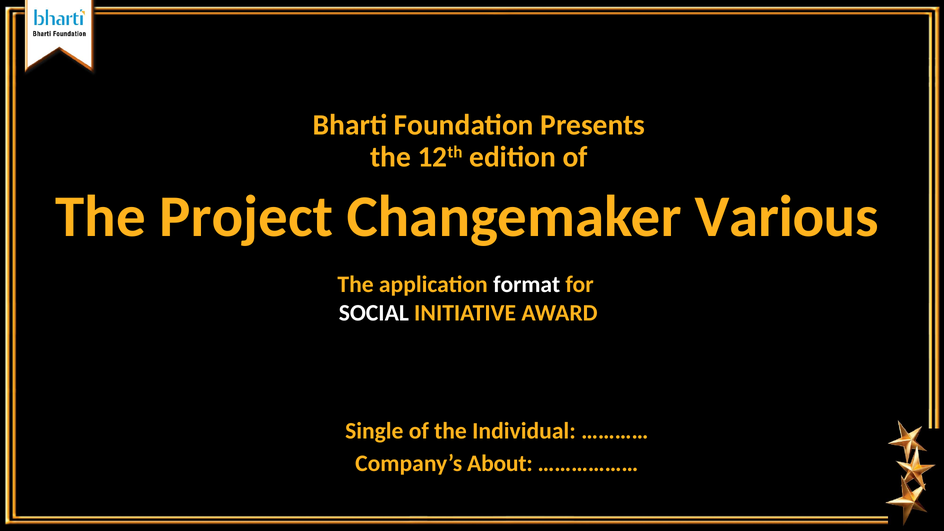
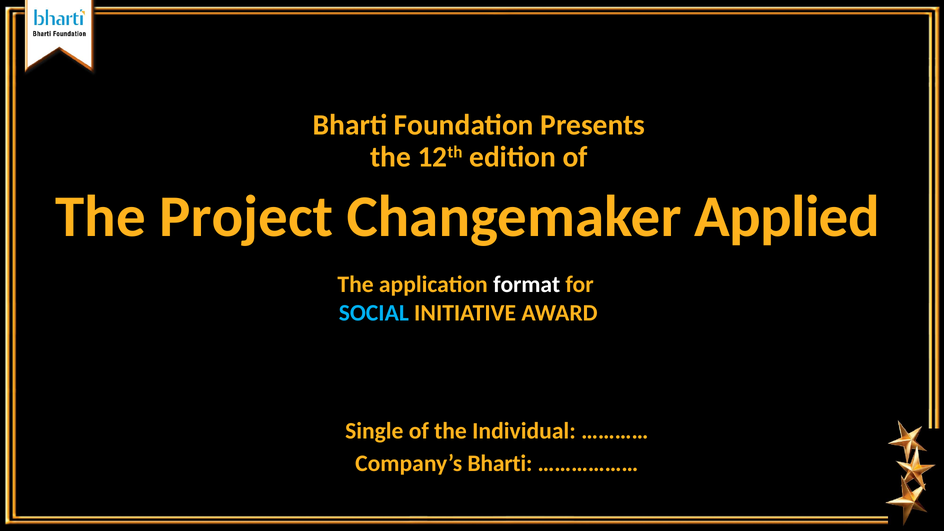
Various: Various -> Applied
SOCIAL colour: white -> light blue
Company’s About: About -> Bharti
